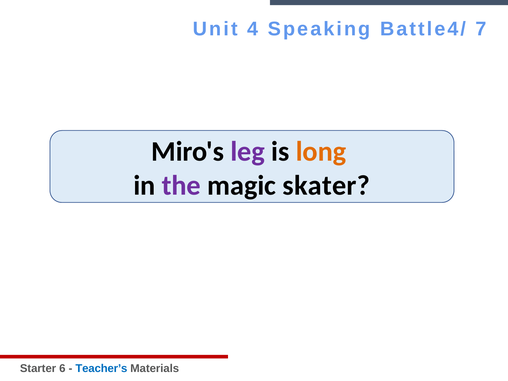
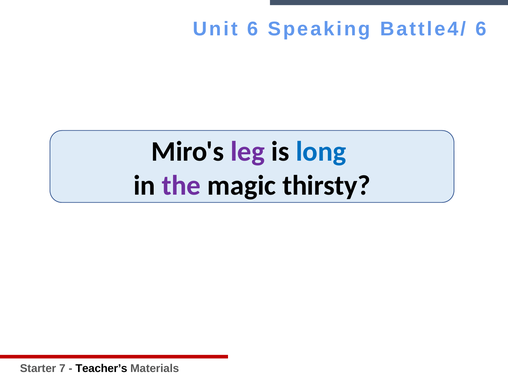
Unit 4: 4 -> 6
Battle4/ 7: 7 -> 6
long colour: orange -> blue
skater: skater -> thirsty
6: 6 -> 7
Teacher’s colour: blue -> black
